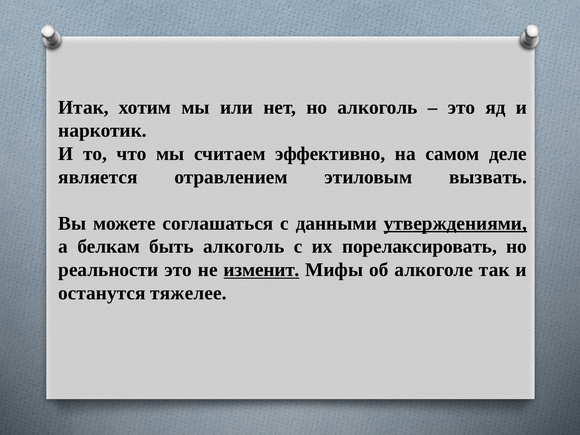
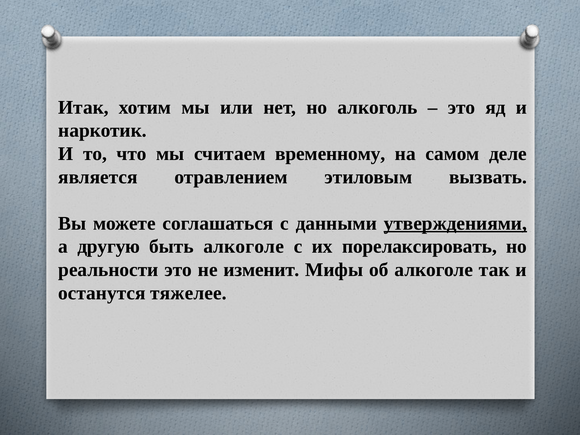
эффективно: эффективно -> временному
белкам: белкам -> другую
быть алкоголь: алкоголь -> алкоголе
изменит underline: present -> none
